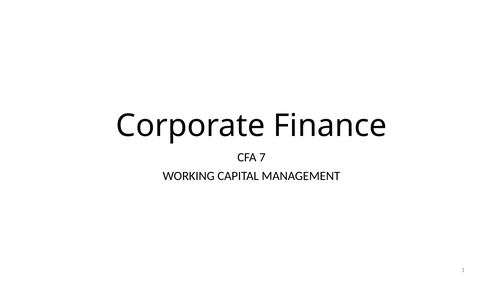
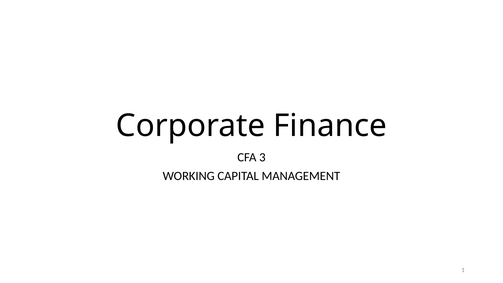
7: 7 -> 3
